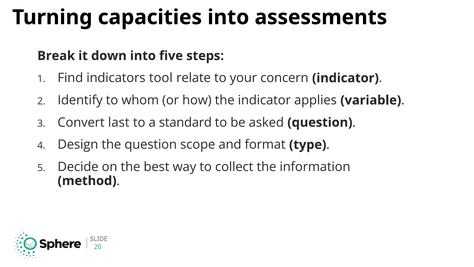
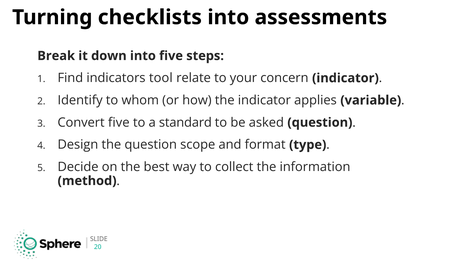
capacities: capacities -> checklists
Convert last: last -> five
